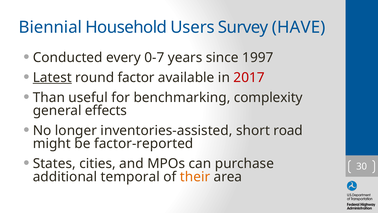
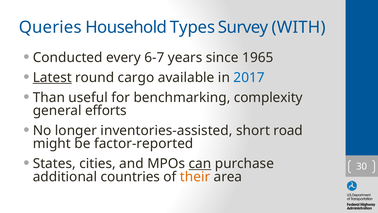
Biennial: Biennial -> Queries
Users: Users -> Types
HAVE: HAVE -> WITH
0-7: 0-7 -> 6-7
1997: 1997 -> 1965
factor: factor -> cargo
2017 colour: red -> blue
effects: effects -> efforts
can underline: none -> present
temporal: temporal -> countries
